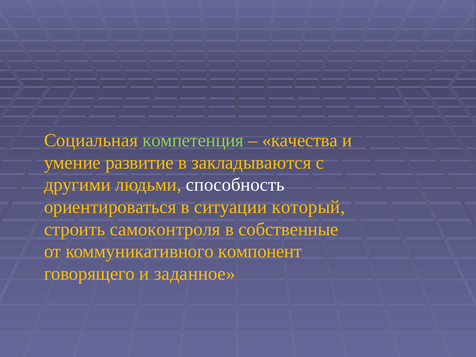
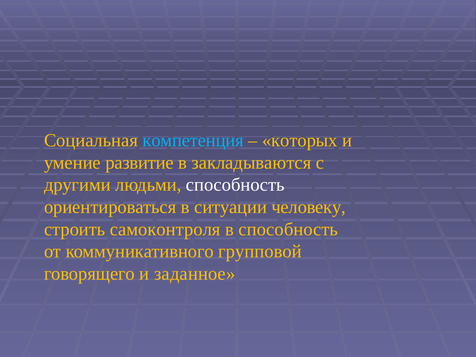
компетенция colour: light green -> light blue
качества: качества -> которых
который: который -> человеку
в собственные: собственные -> способность
компонент: компонент -> групповой
